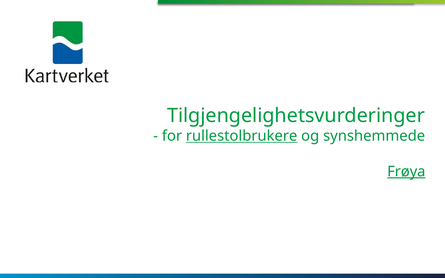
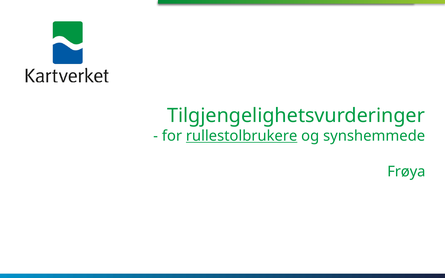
Frøya underline: present -> none
